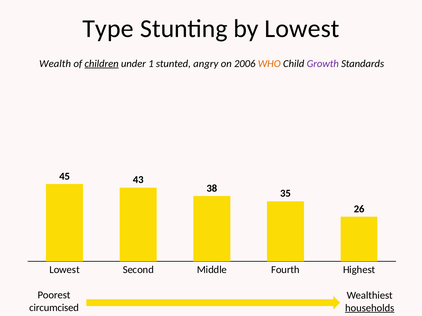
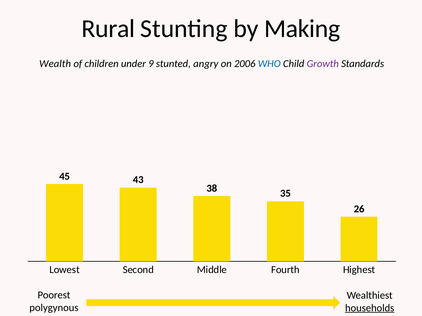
Type: Type -> Rural
by Lowest: Lowest -> Making
children underline: present -> none
1: 1 -> 9
WHO colour: orange -> blue
circumcised: circumcised -> polygynous
